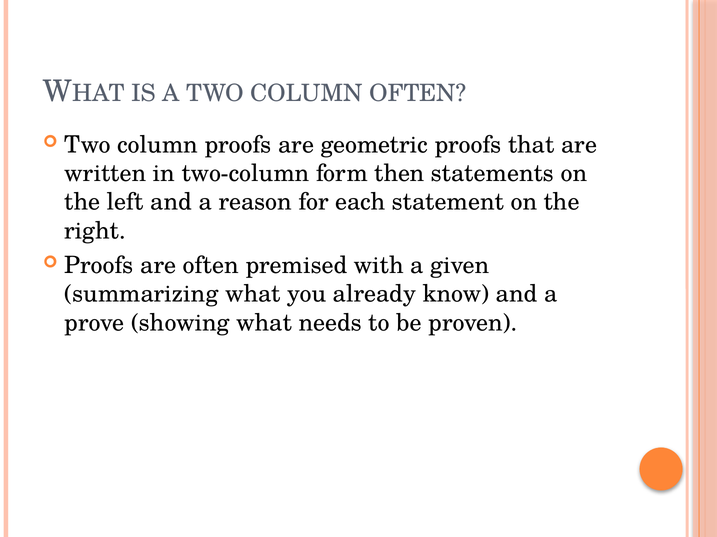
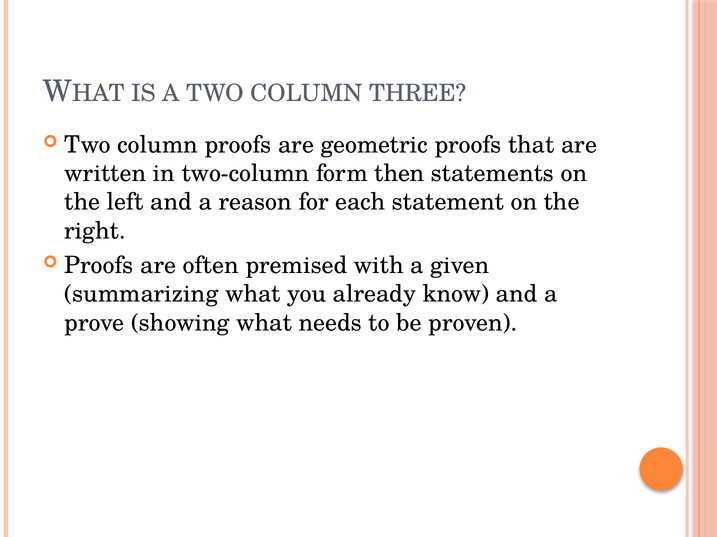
COLUMN OFTEN: OFTEN -> THREE
